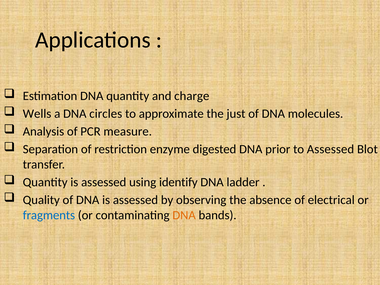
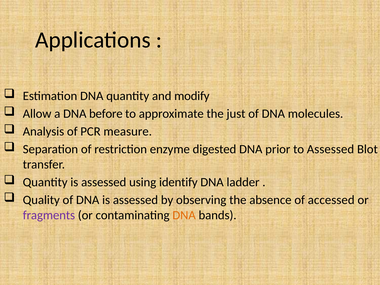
charge: charge -> modify
Wells: Wells -> Allow
circles: circles -> before
electrical: electrical -> accessed
fragments colour: blue -> purple
